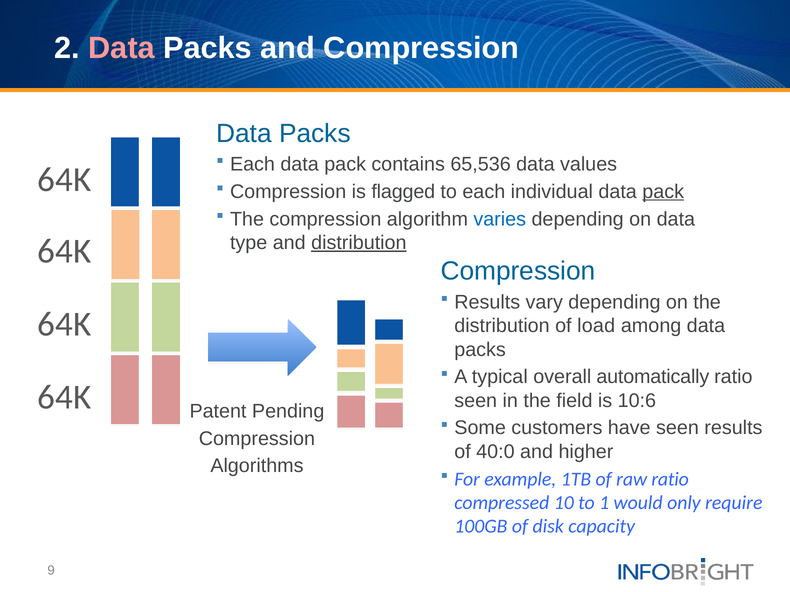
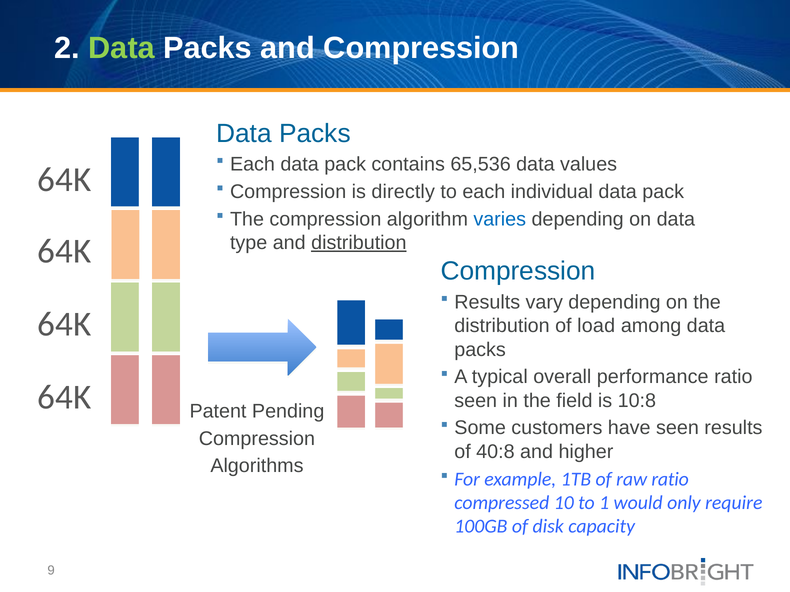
Data at (122, 48) colour: pink -> light green
flagged: flagged -> directly
pack at (663, 192) underline: present -> none
automatically: automatically -> performance
10:6: 10:6 -> 10:8
40:0: 40:0 -> 40:8
